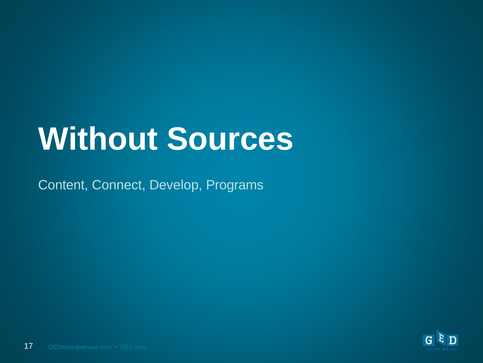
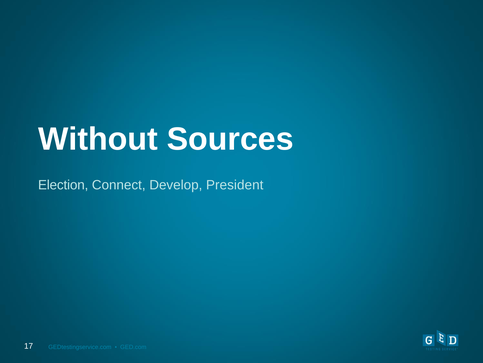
Content: Content -> Election
Programs: Programs -> President
